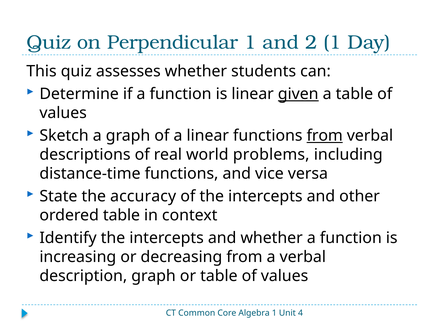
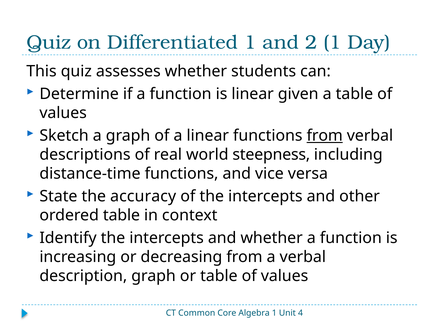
Perpendicular: Perpendicular -> Differentiated
given underline: present -> none
problems: problems -> steepness
